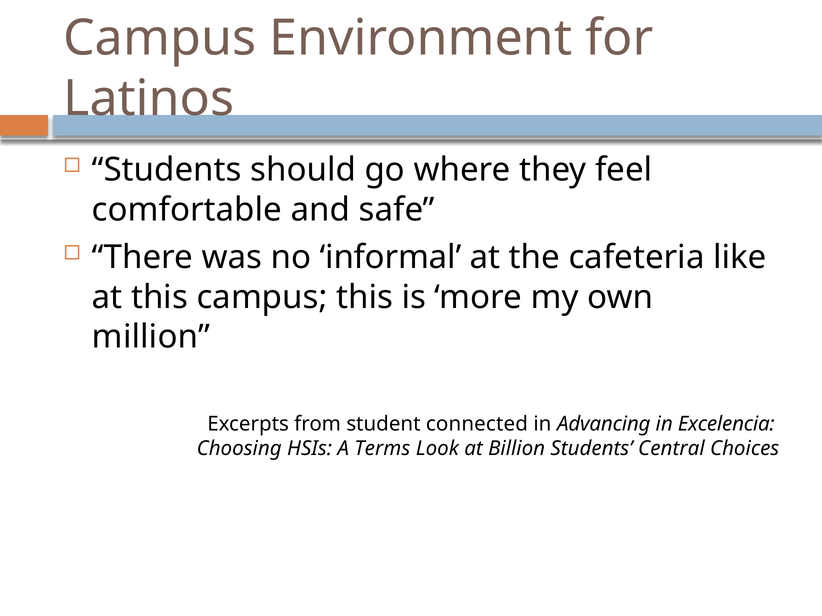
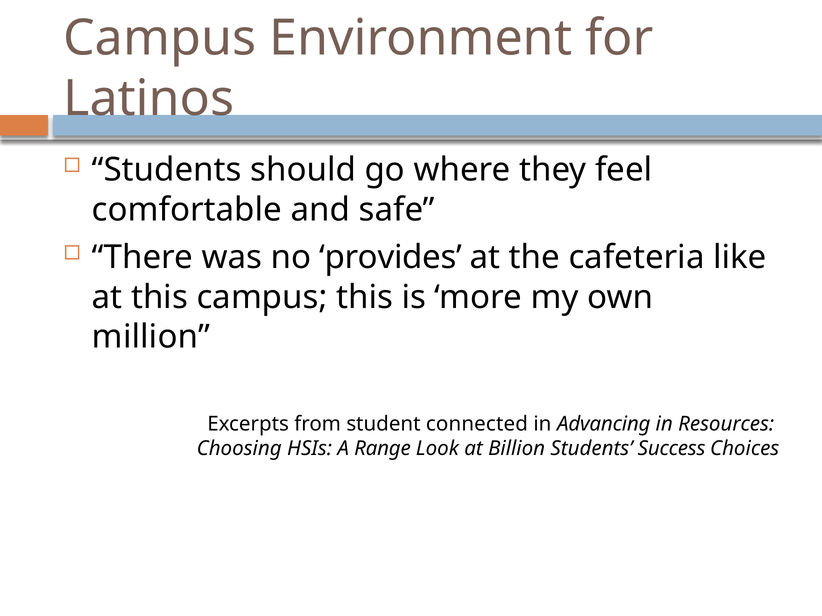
informal: informal -> provides
Excelencia: Excelencia -> Resources
Terms: Terms -> Range
Central: Central -> Success
